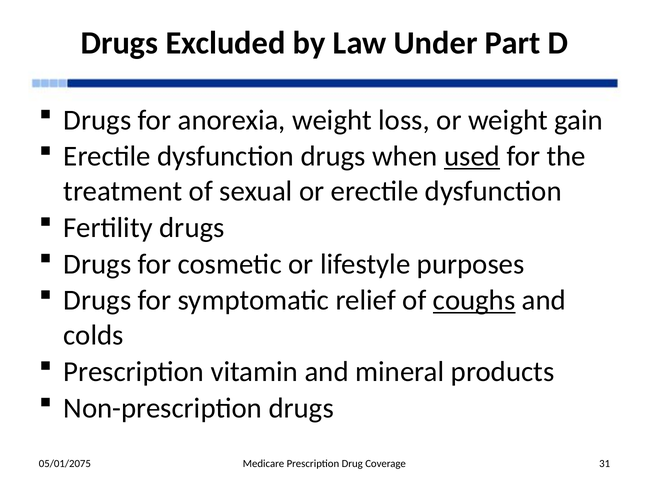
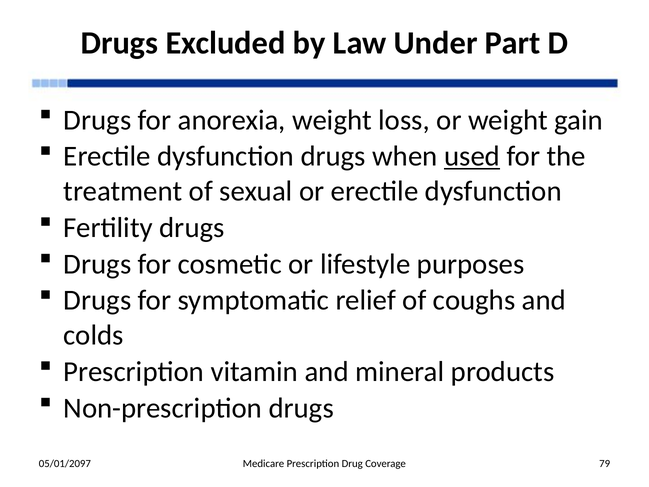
coughs underline: present -> none
05/01/2075: 05/01/2075 -> 05/01/2097
31: 31 -> 79
